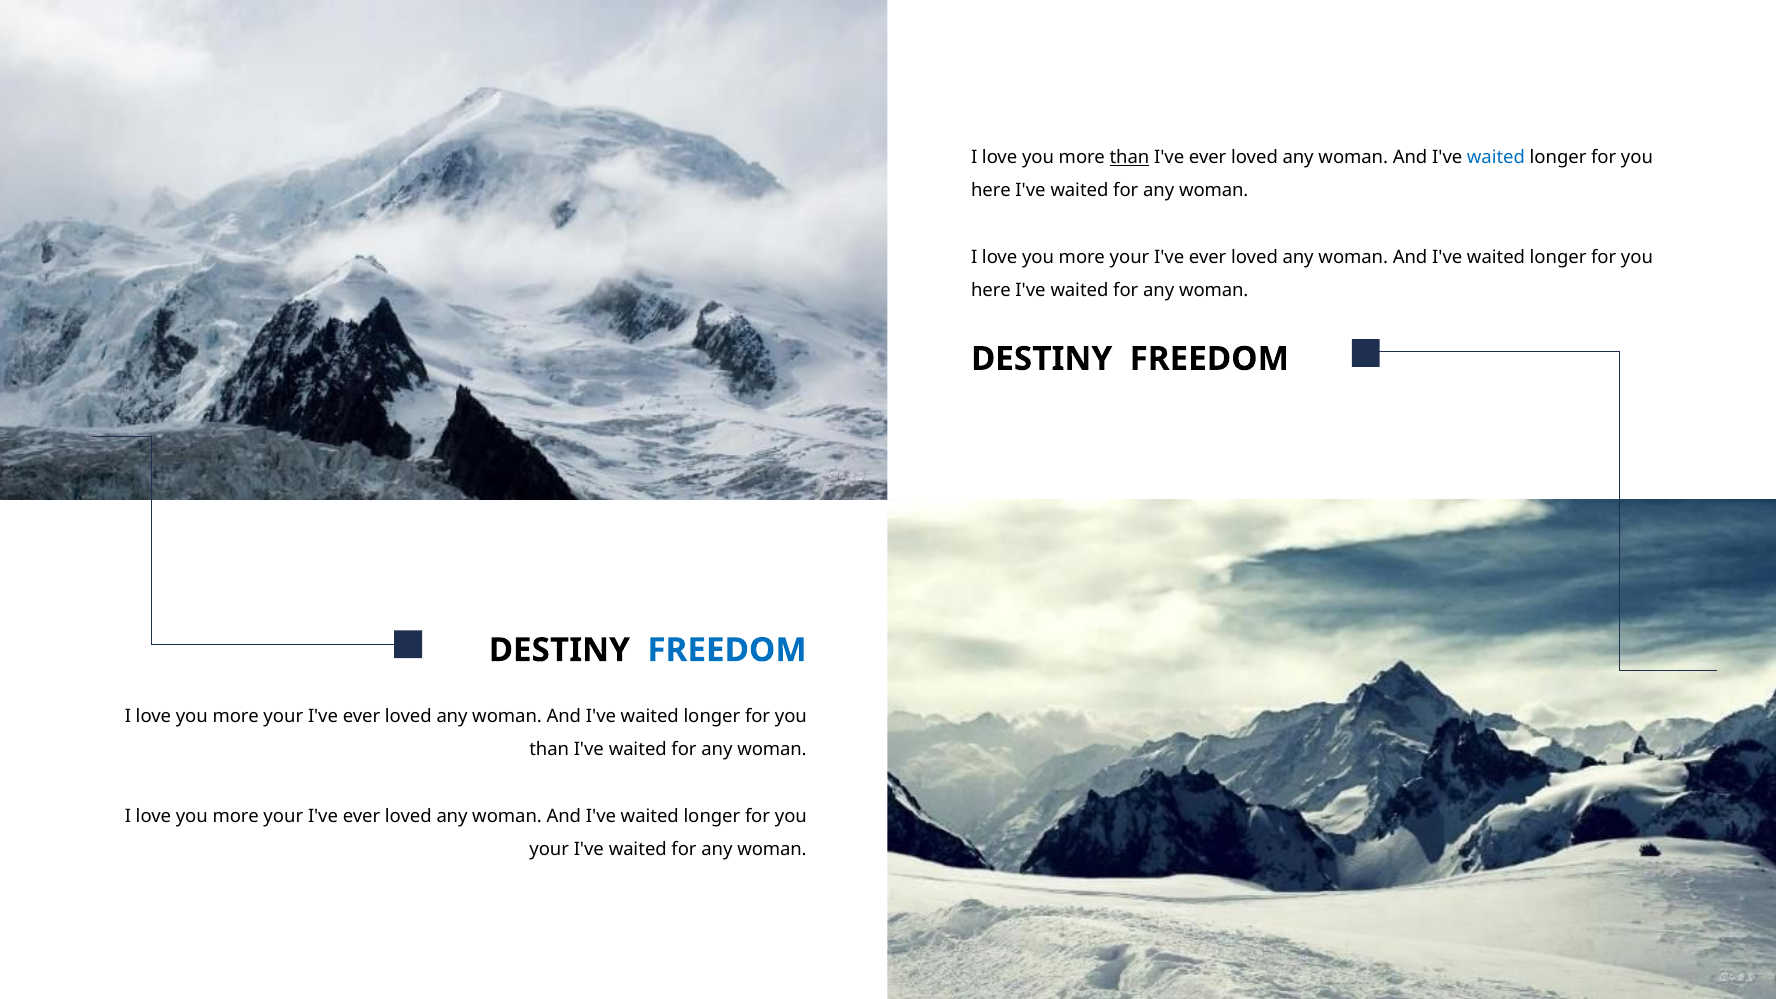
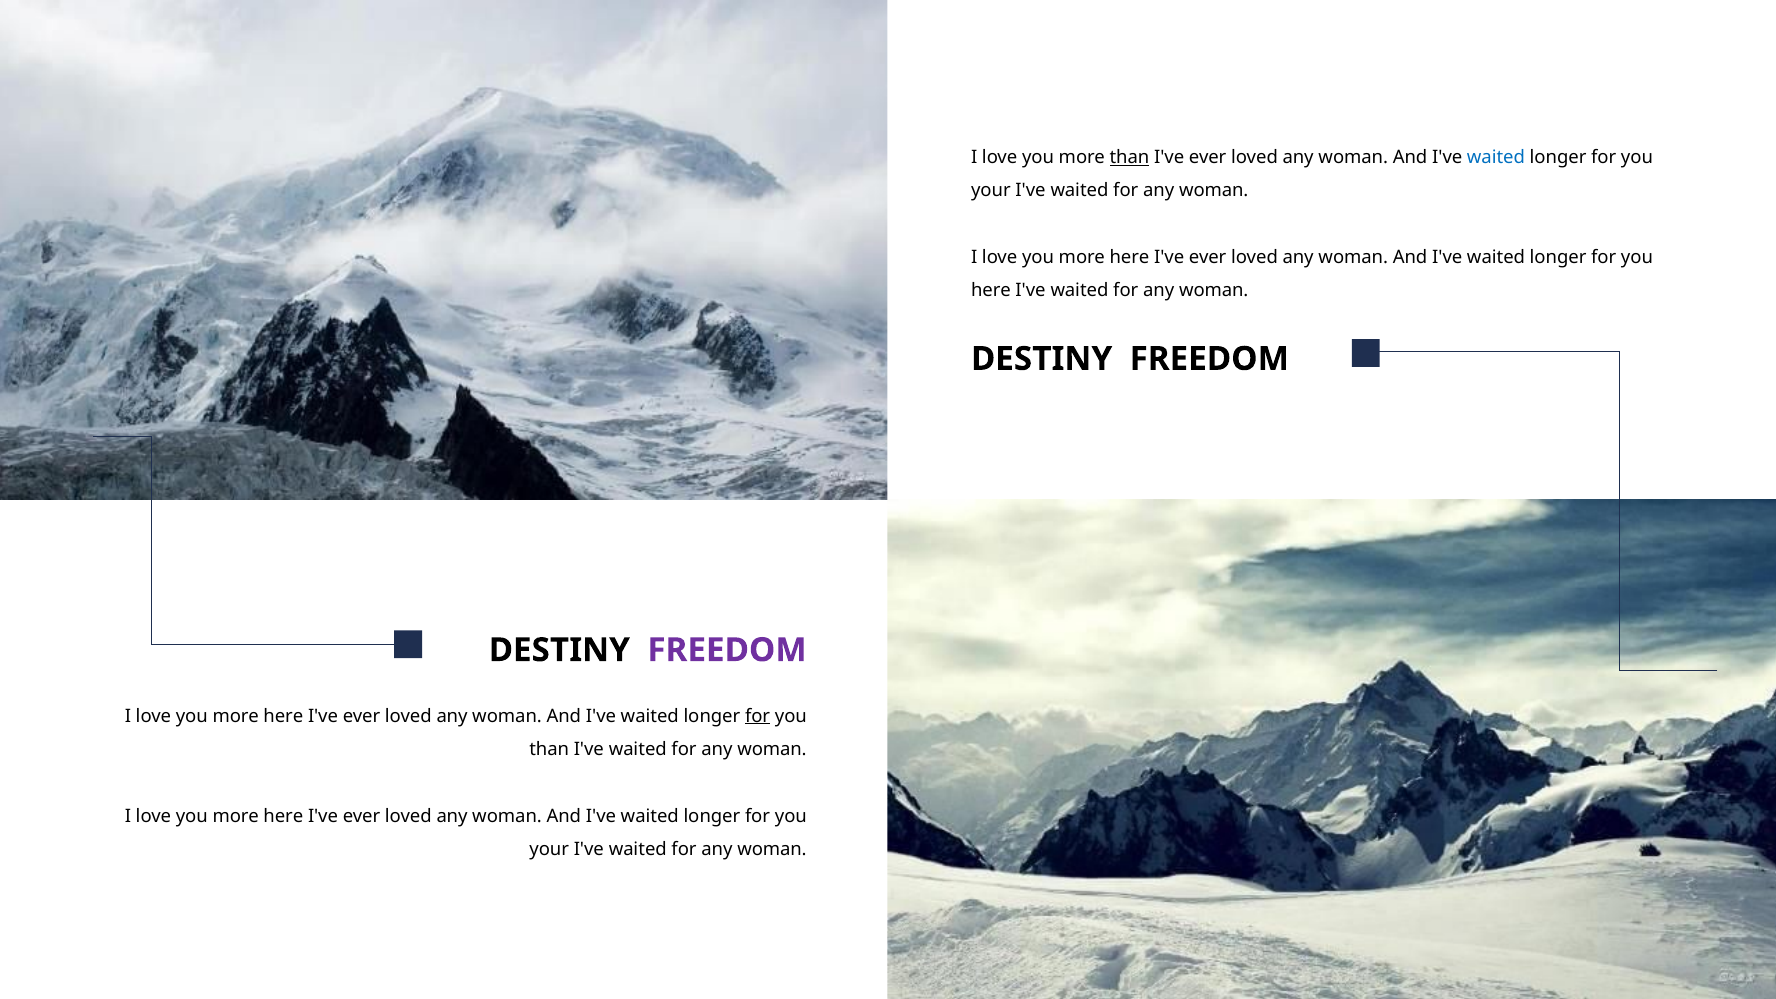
here at (991, 191): here -> your
your at (1129, 257): your -> here
FREEDOM at (727, 650) colour: blue -> purple
your at (283, 716): your -> here
for at (758, 716) underline: none -> present
your at (283, 816): your -> here
